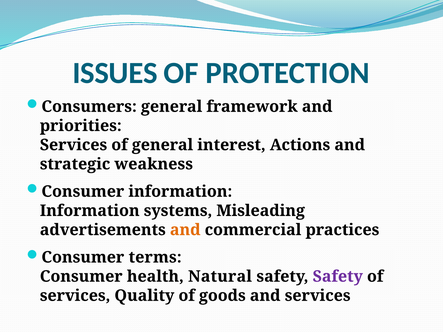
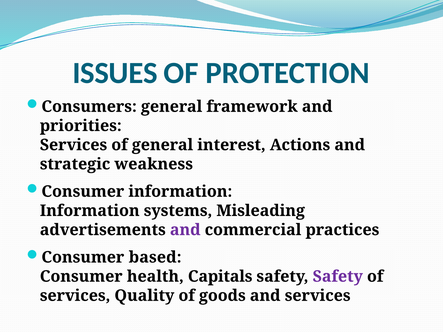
and at (185, 230) colour: orange -> purple
terms: terms -> based
Natural: Natural -> Capitals
